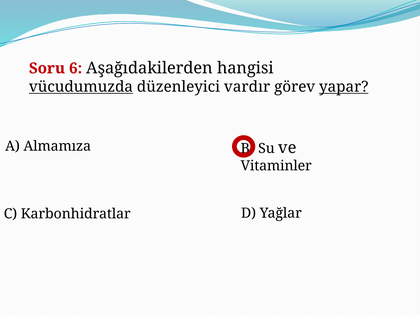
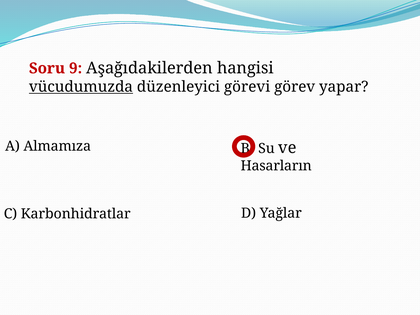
6: 6 -> 9
vardır: vardır -> görevi
yapar underline: present -> none
Vitaminler: Vitaminler -> Hasarların
